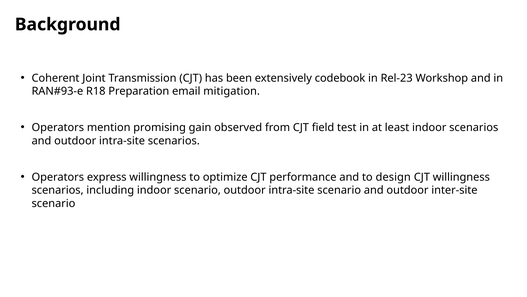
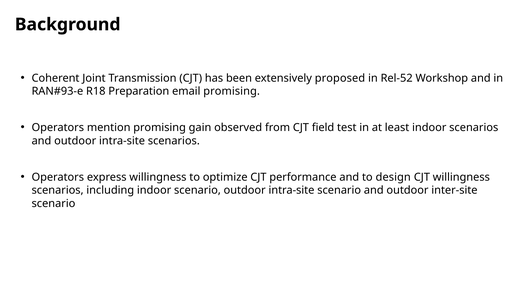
codebook: codebook -> proposed
Rel-23: Rel-23 -> Rel-52
email mitigation: mitigation -> promising
